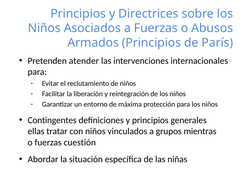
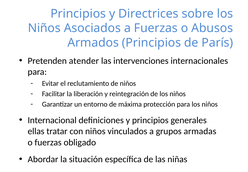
Contingentes: Contingentes -> Internacional
mientras: mientras -> armadas
cuestión: cuestión -> obligado
